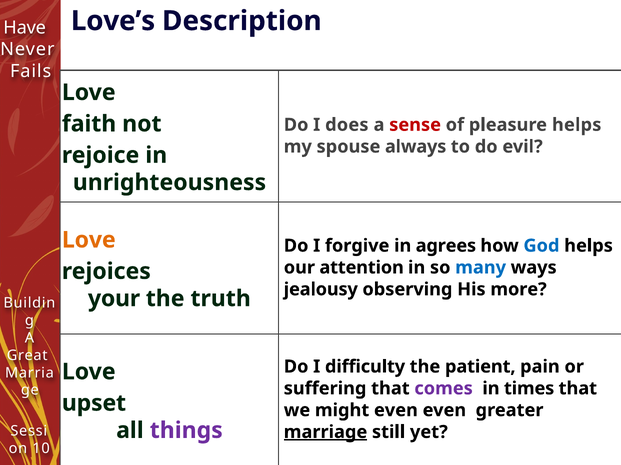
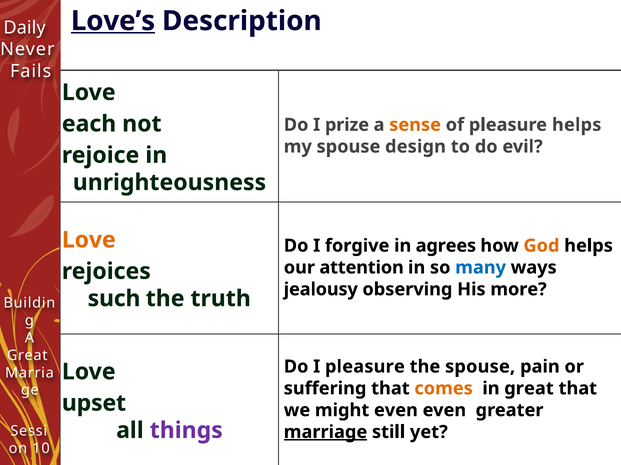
Love’s underline: none -> present
Have: Have -> Daily
faith: faith -> each
does: does -> prize
sense colour: red -> orange
always: always -> design
God colour: blue -> orange
your: your -> such
I difficulty: difficulty -> pleasure
the patient: patient -> spouse
comes colour: purple -> orange
in times: times -> great
